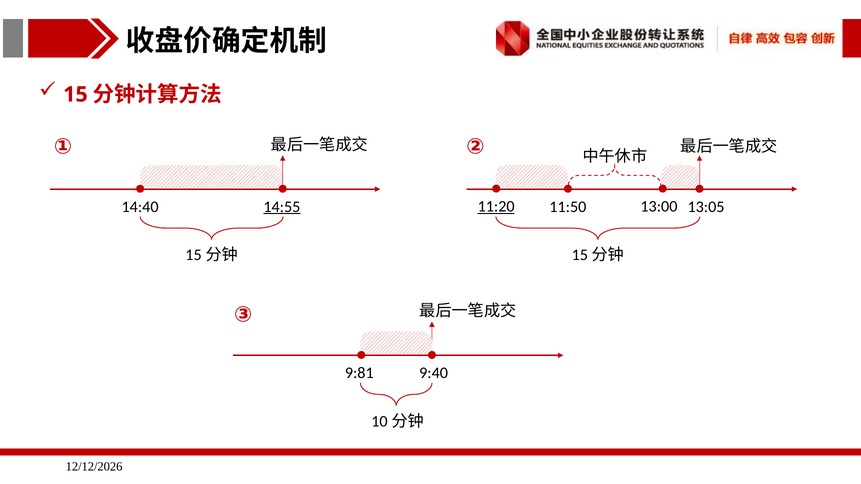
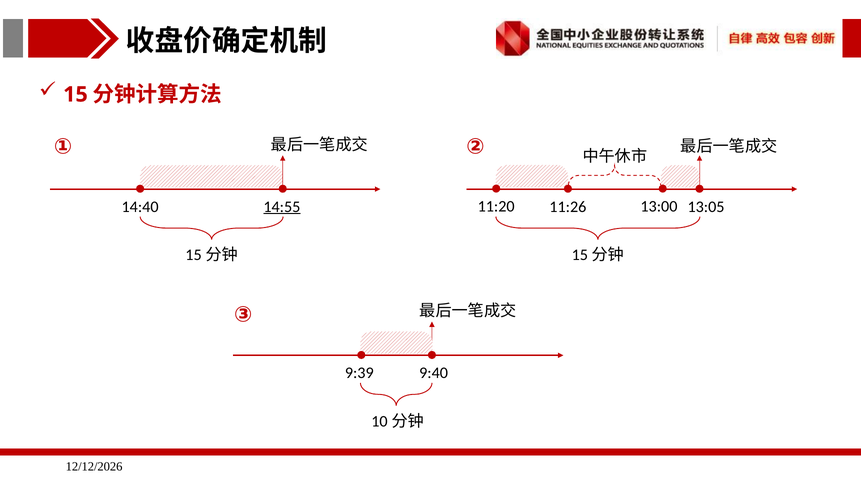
11:20 underline: present -> none
11:50: 11:50 -> 11:26
9:81: 9:81 -> 9:39
